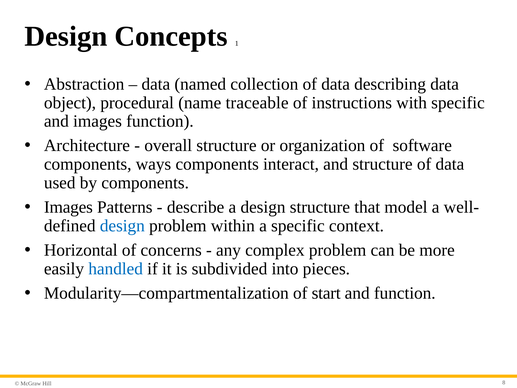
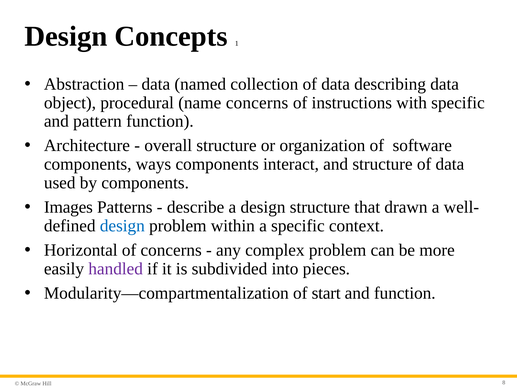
name traceable: traceable -> concerns
and images: images -> pattern
model: model -> drawn
handled colour: blue -> purple
